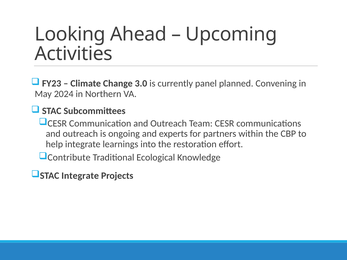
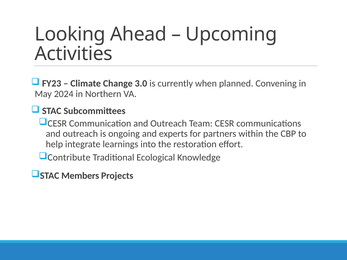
panel: panel -> when
STAC Integrate: Integrate -> Members
